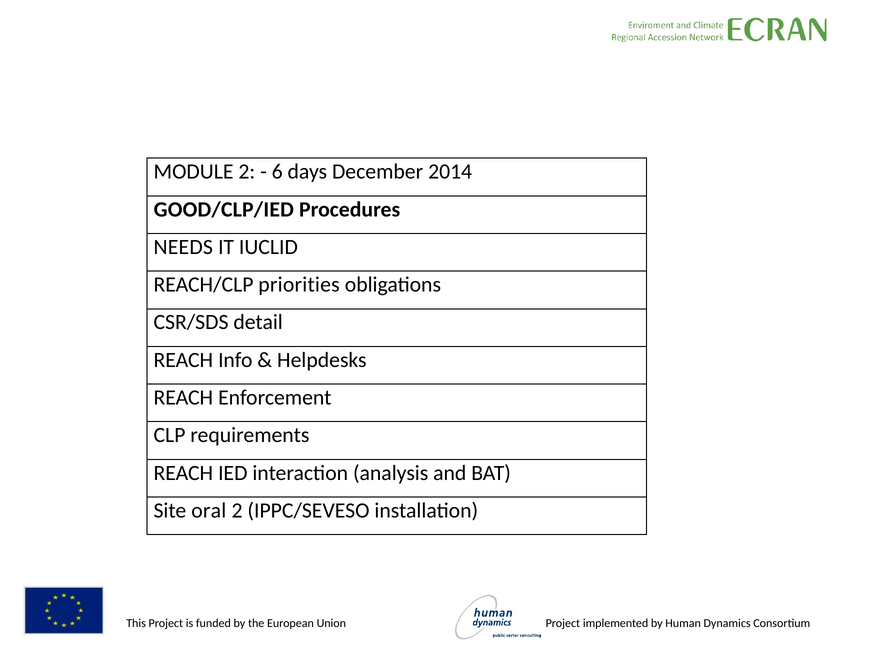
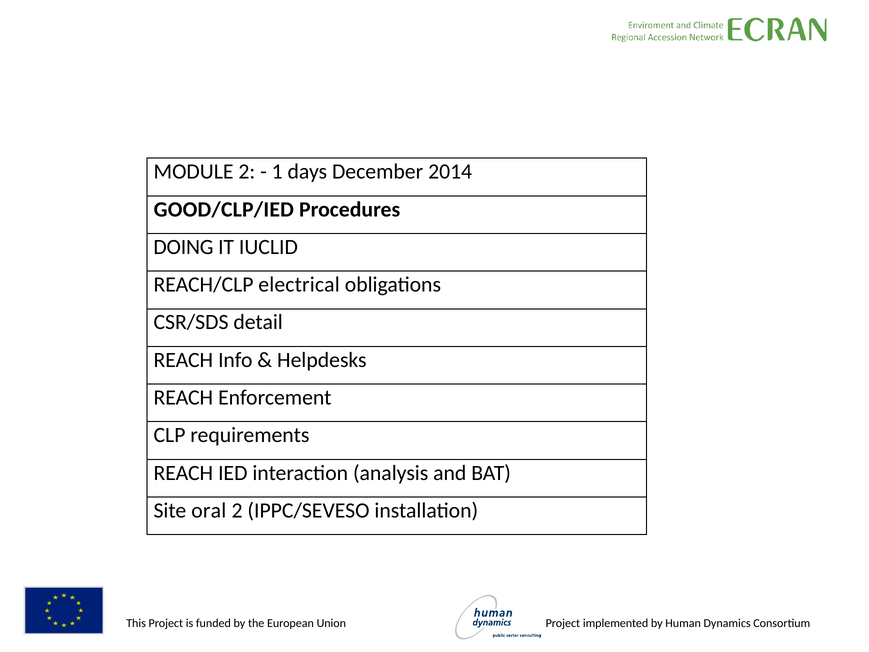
6: 6 -> 1
NEEDS: NEEDS -> DOING
priorities: priorities -> electrical
